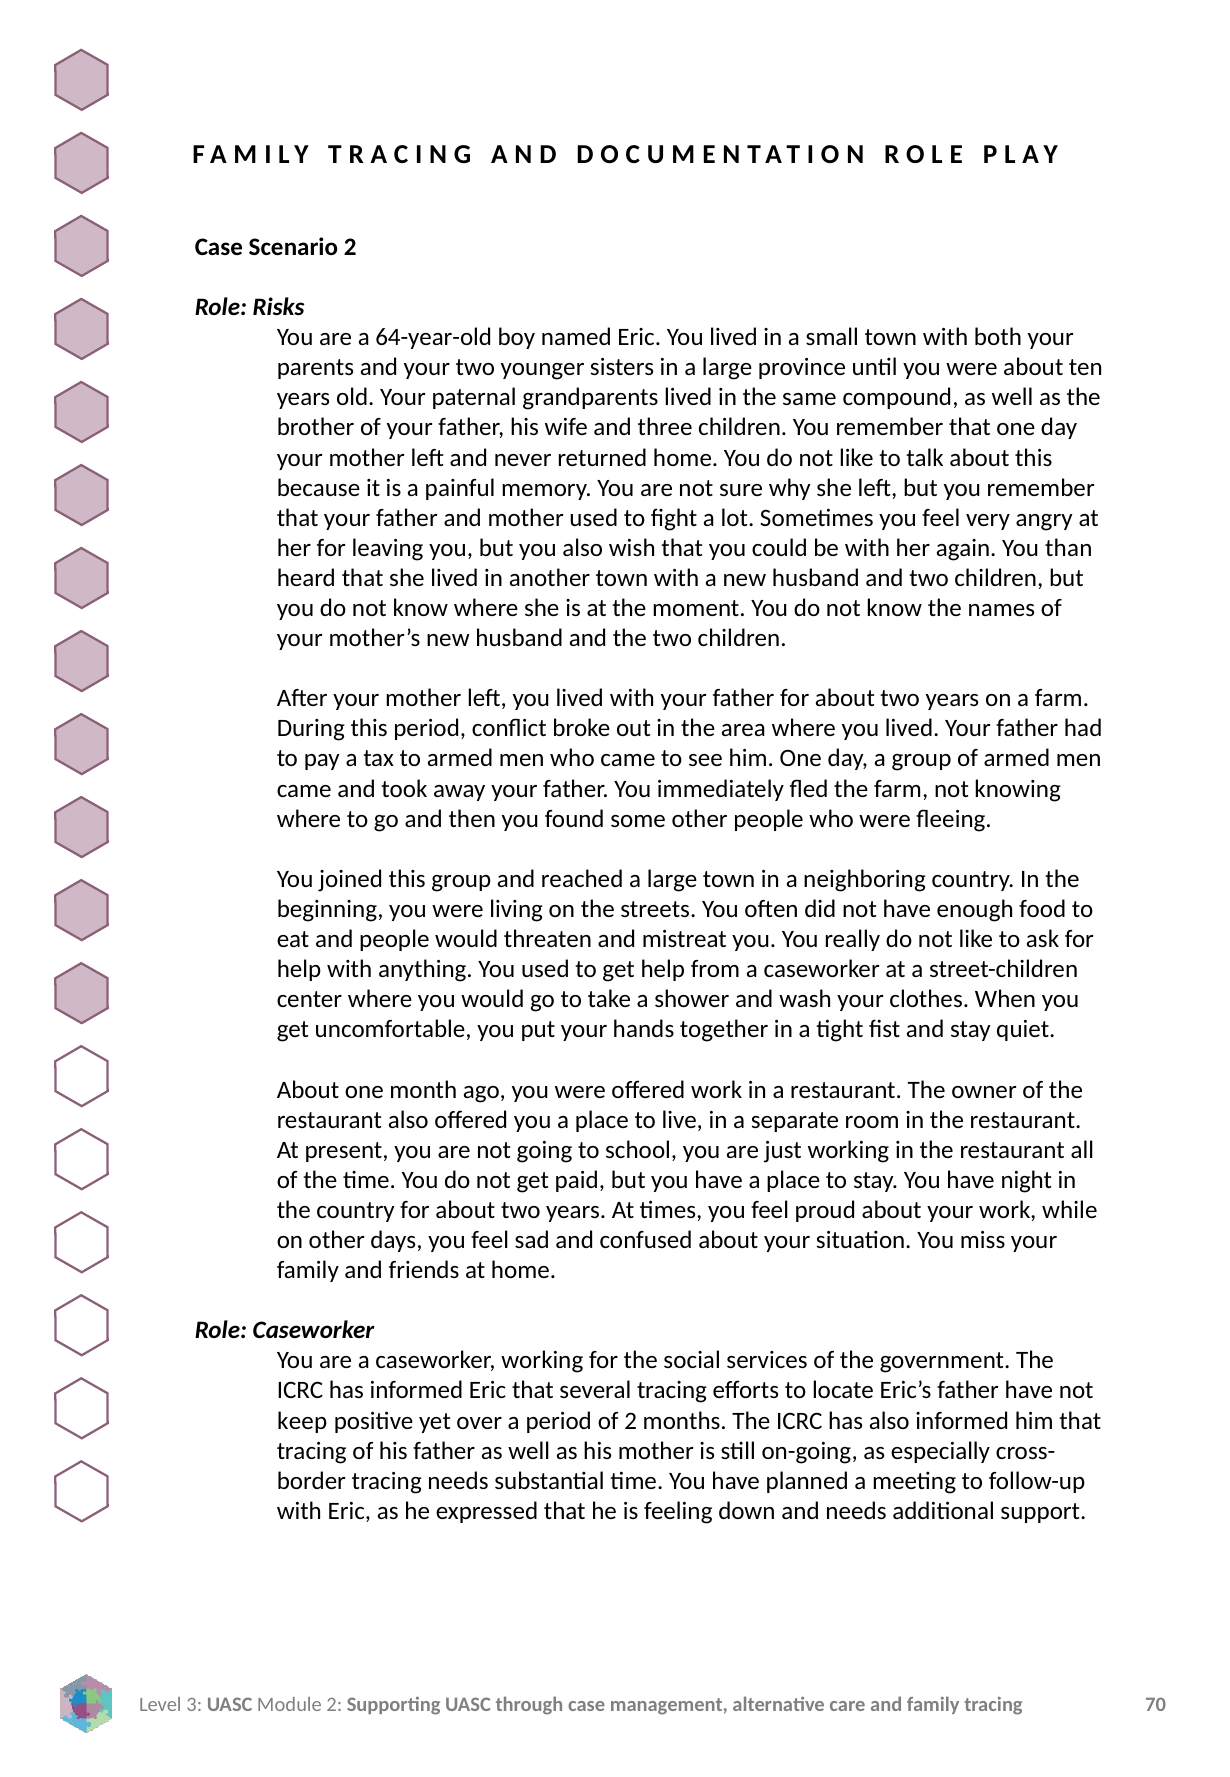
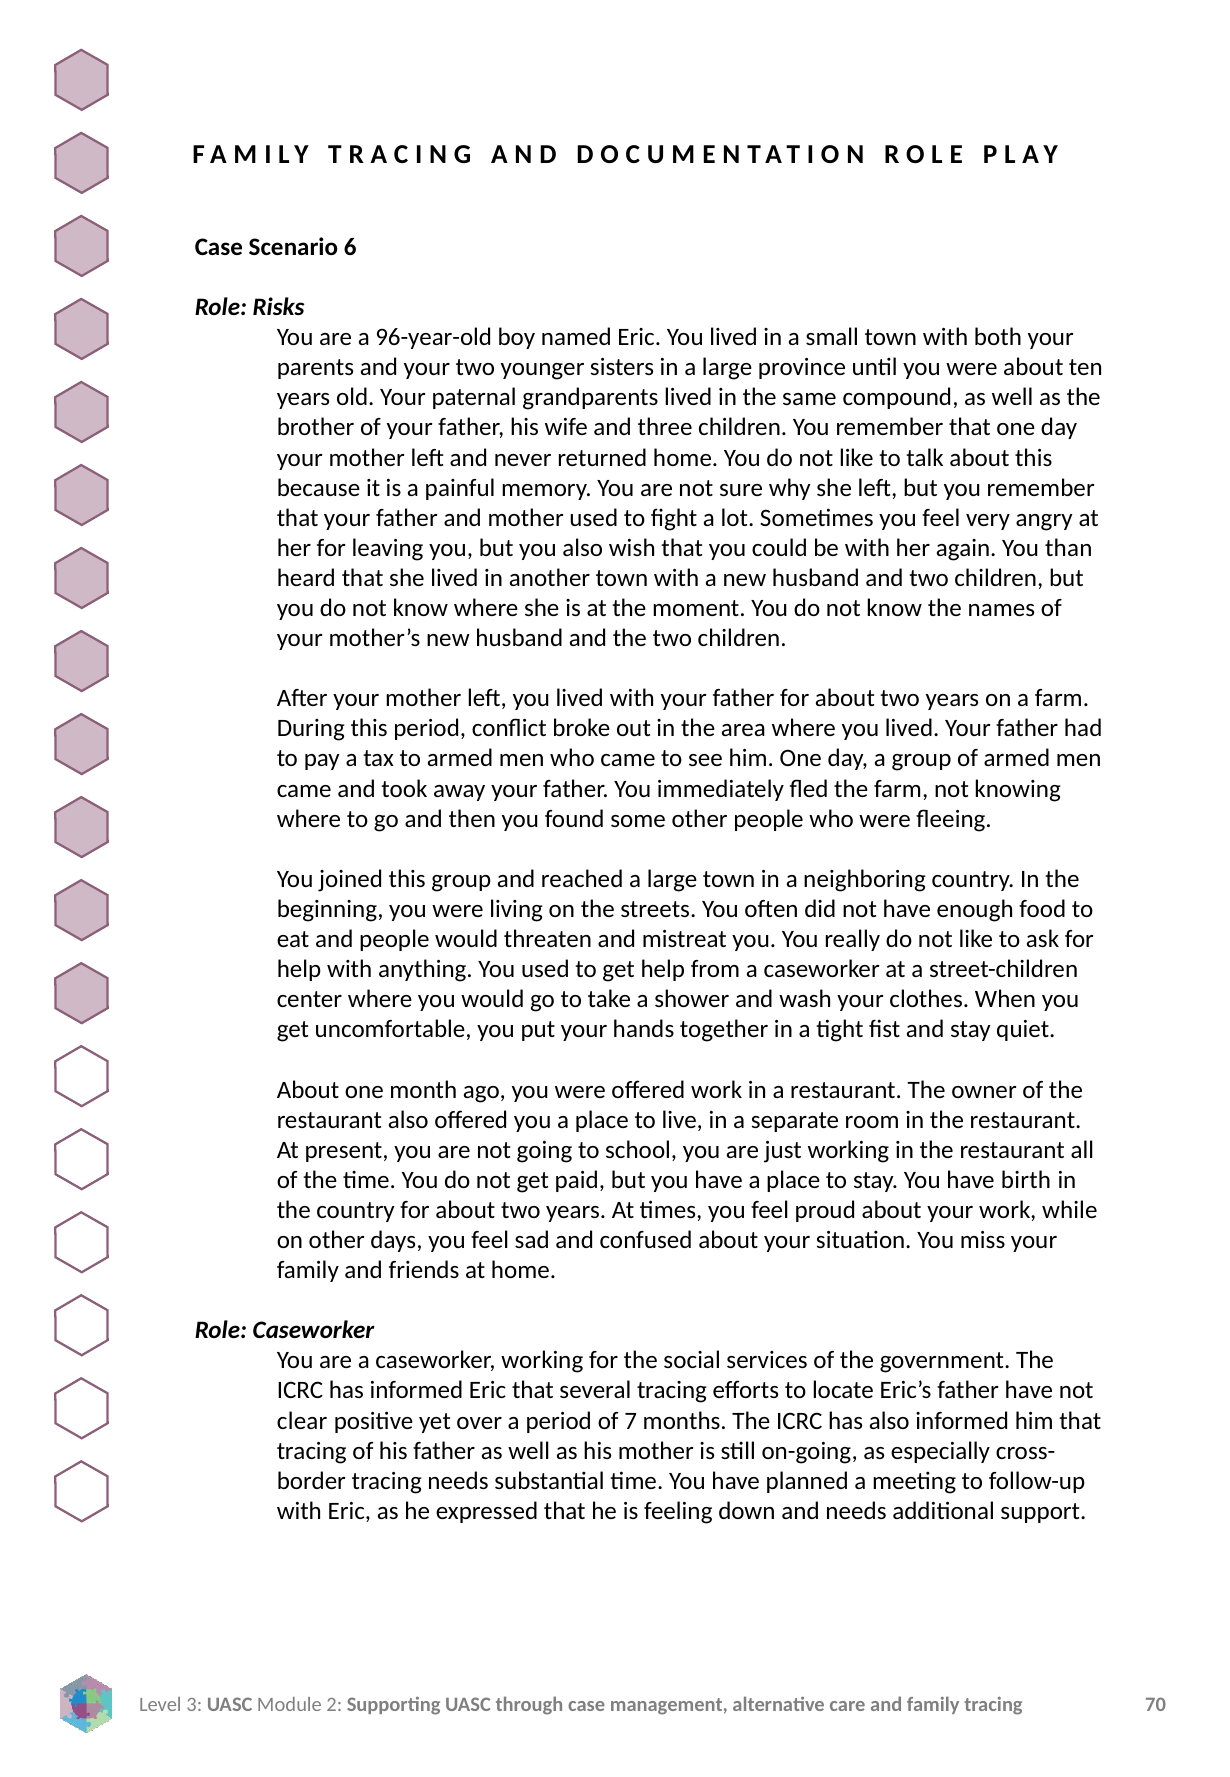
Scenario 2: 2 -> 6
64-year-old: 64-year-old -> 96-year-old
night: night -> birth
keep: keep -> clear
of 2: 2 -> 7
